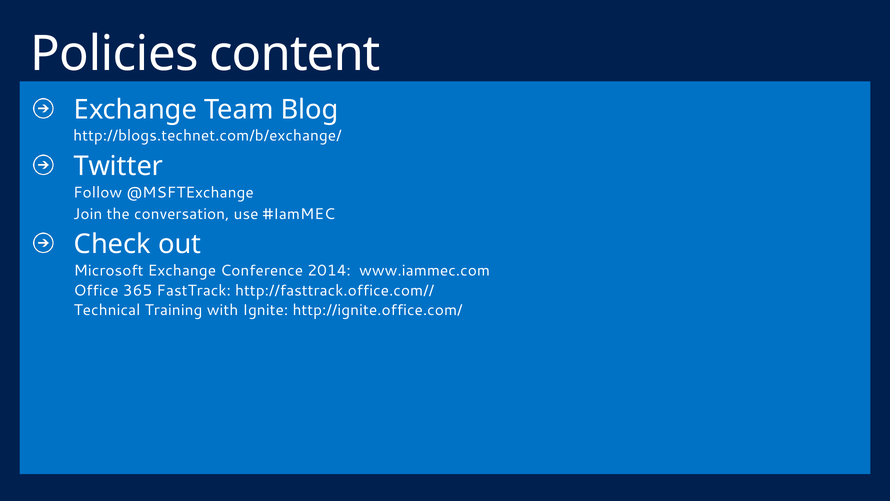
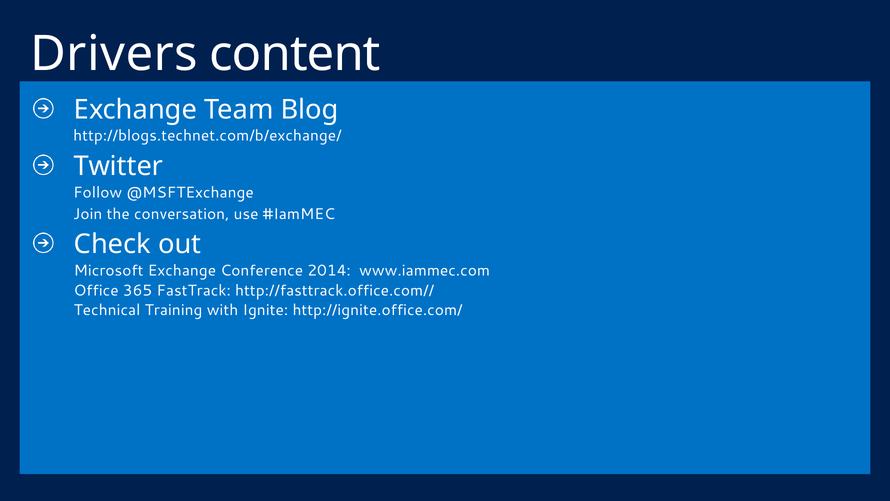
Policies: Policies -> Drivers
